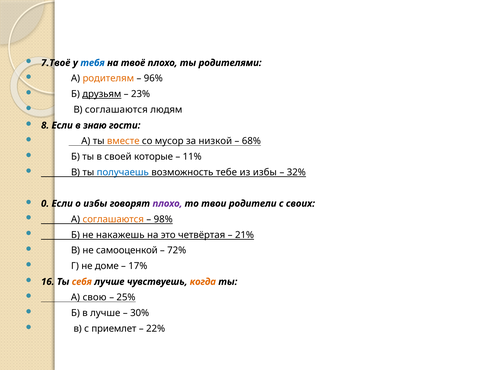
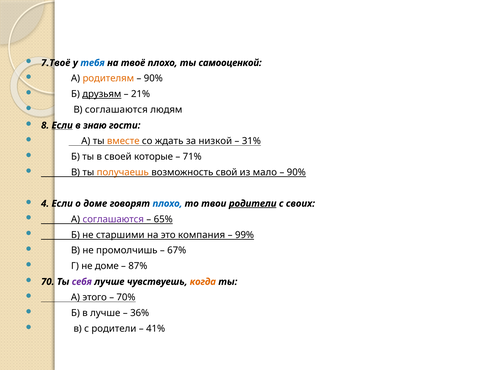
родителями: родителями -> самооценкой
96% at (153, 78): 96% -> 90%
23%: 23% -> 21%
Если at (62, 125) underline: none -> present
мусор: мусор -> ждать
68%: 68% -> 31%
11%: 11% -> 71%
получаешь colour: blue -> orange
тебе: тебе -> свой
из избы: избы -> мало
32% at (296, 172): 32% -> 90%
0: 0 -> 4
о избы: избы -> доме
плохо at (167, 203) colour: purple -> blue
родители at (253, 203) underline: none -> present
соглашаются at (113, 219) colour: orange -> purple
98%: 98% -> 65%
накажешь: накажешь -> старшими
четвёртая: четвёртая -> компания
21%: 21% -> 99%
самооценкой: самооценкой -> промолчишь
72%: 72% -> 67%
17%: 17% -> 87%
16: 16 -> 70
себя colour: orange -> purple
свою: свою -> этого
25%: 25% -> 70%
30%: 30% -> 36%
с приемлет: приемлет -> родители
22%: 22% -> 41%
